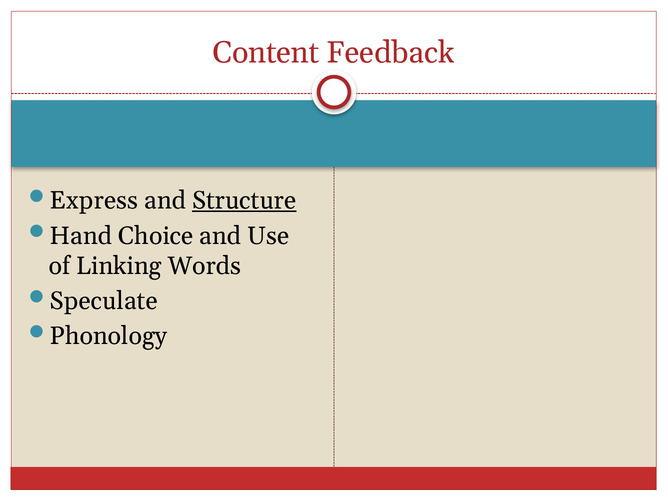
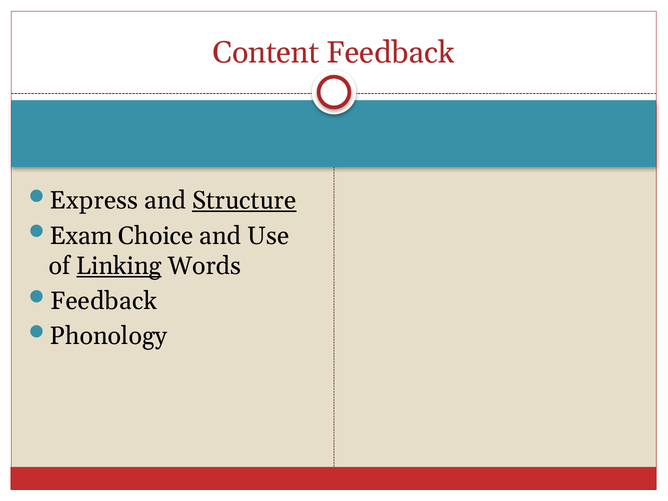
Hand: Hand -> Exam
Linking underline: none -> present
Speculate at (104, 301): Speculate -> Feedback
